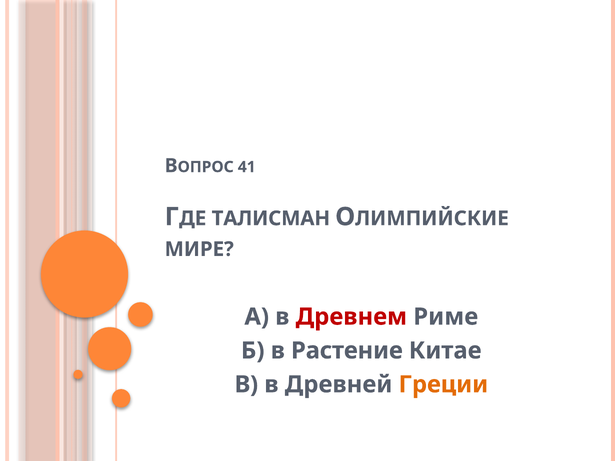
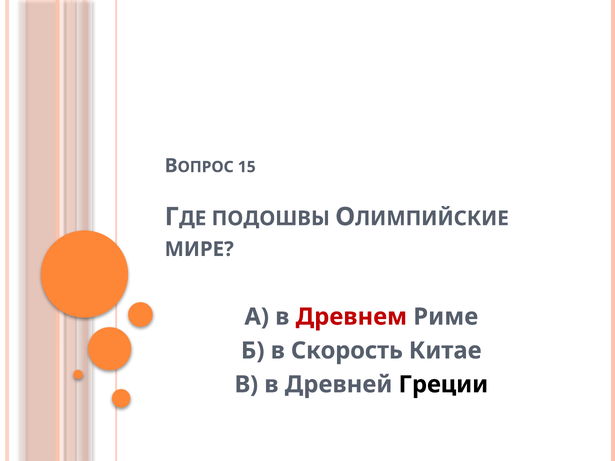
41: 41 -> 15
ТАЛИСМАН: ТАЛИСМАН -> ПОДОШВЫ
Растение: Растение -> Скорость
Греции colour: orange -> black
